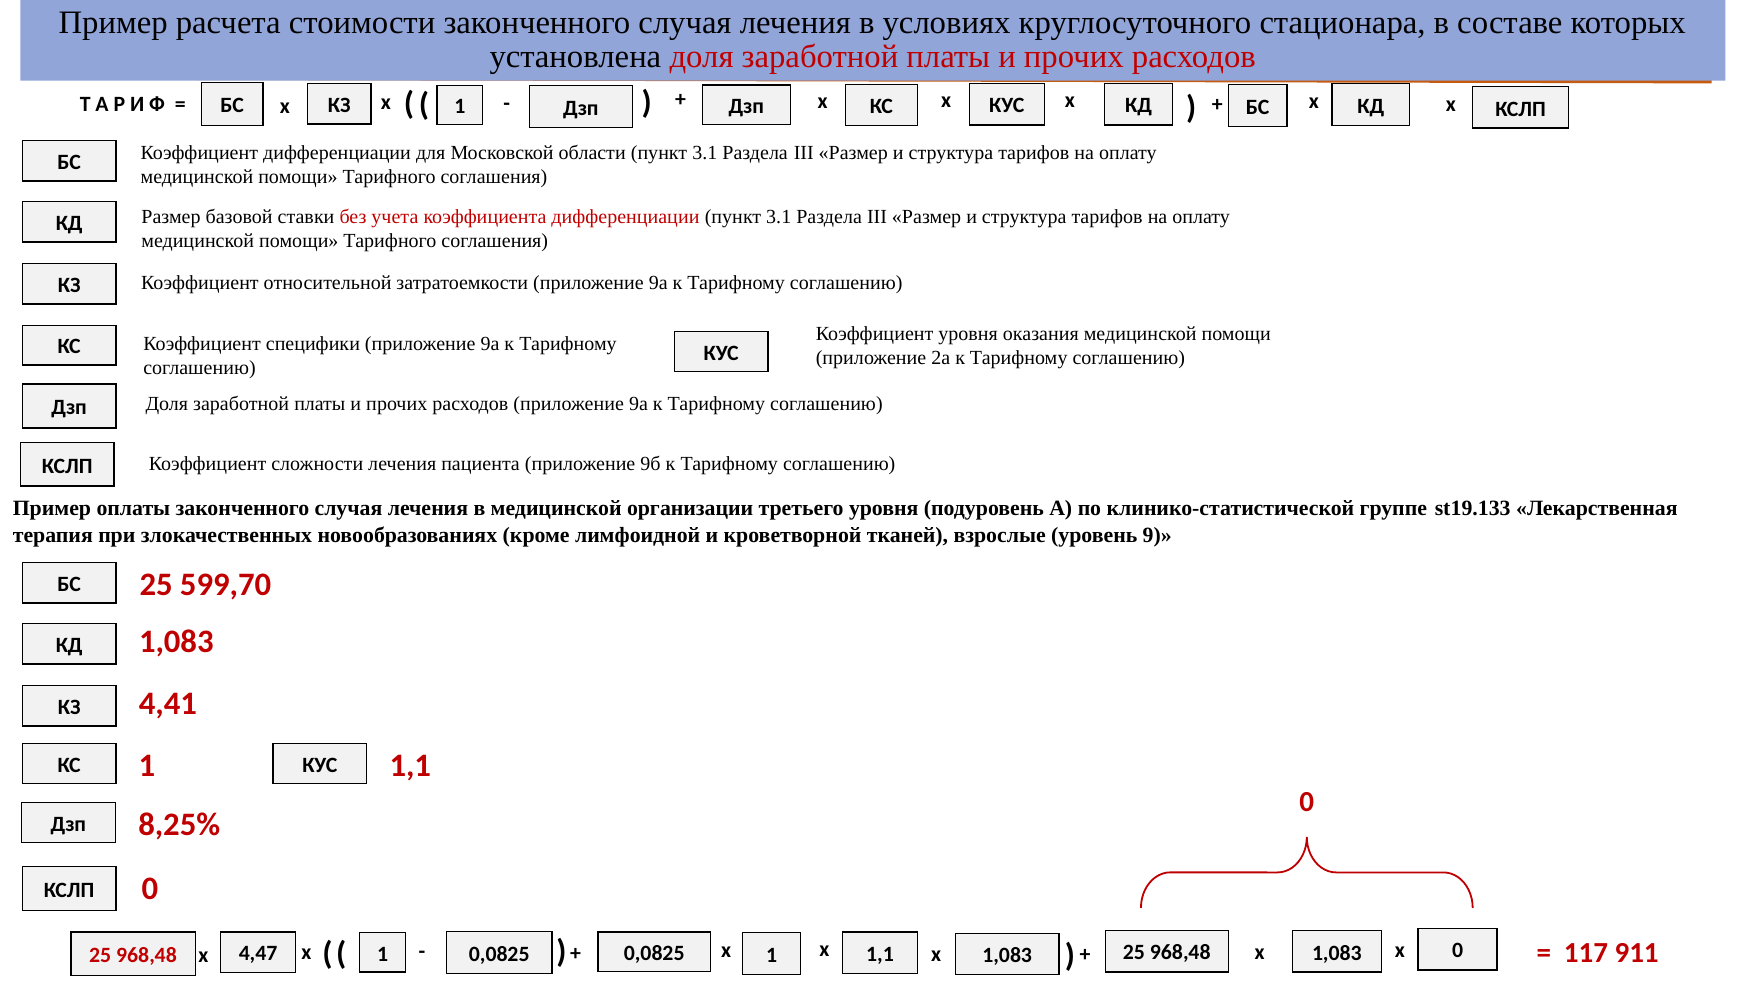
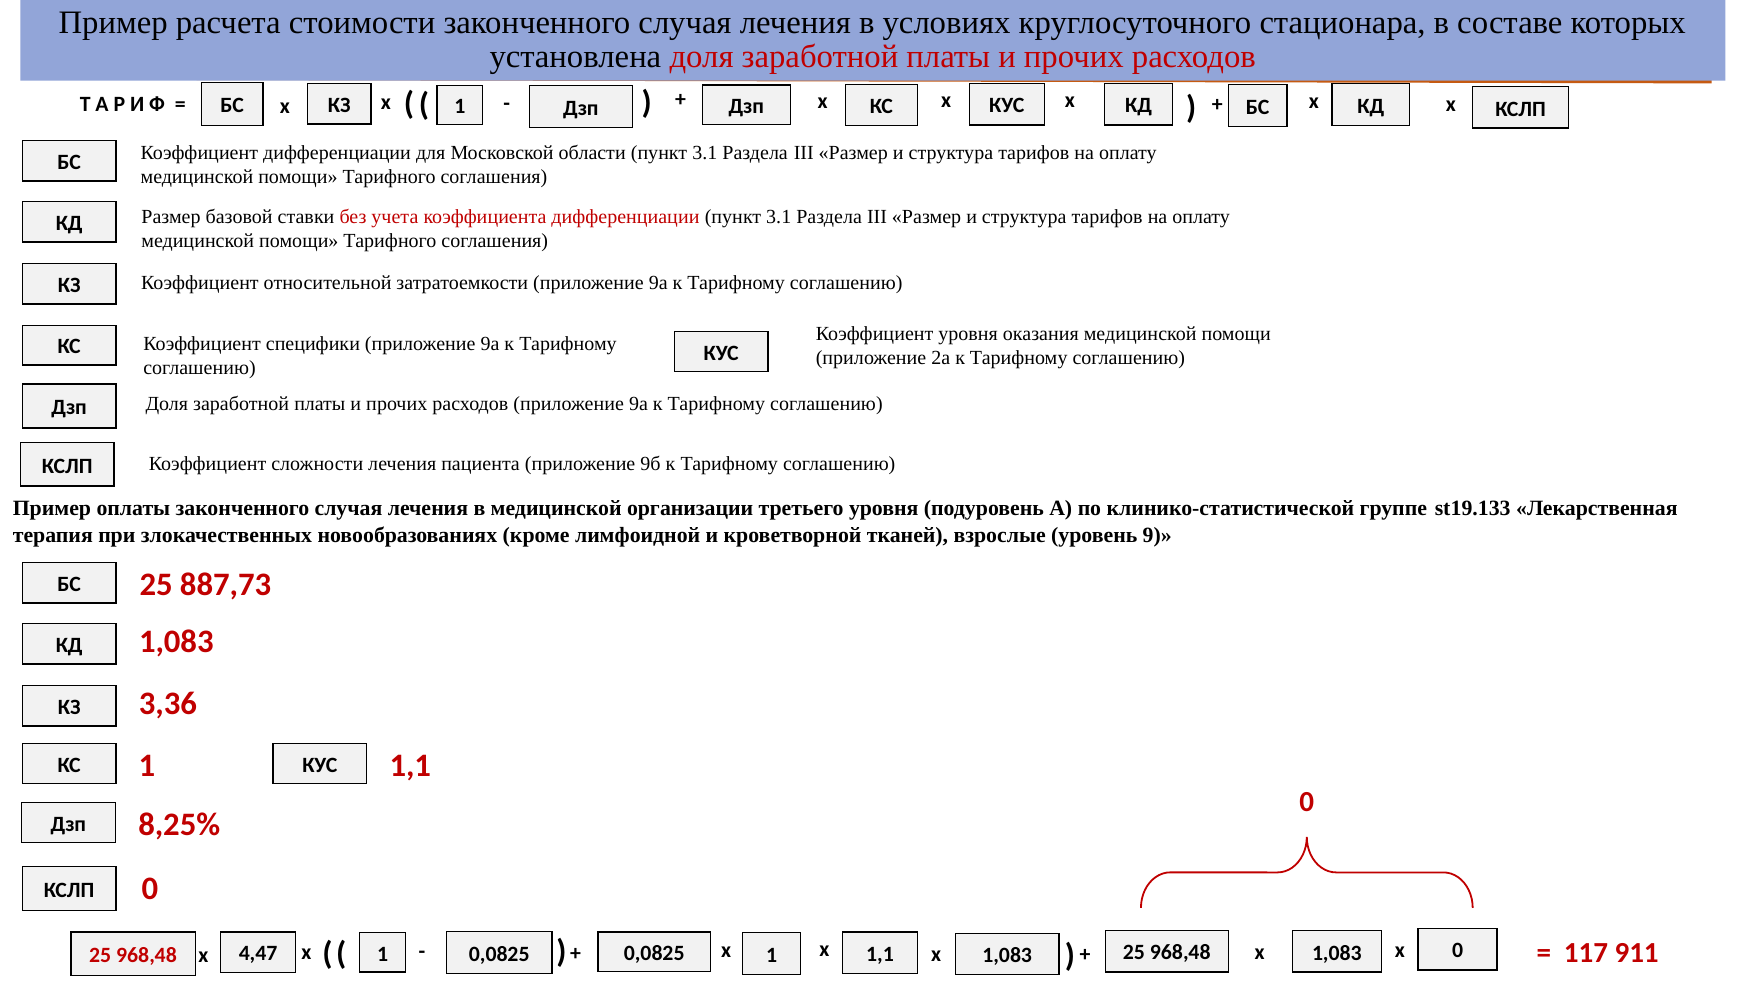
599,70: 599,70 -> 887,73
4,41: 4,41 -> 3,36
